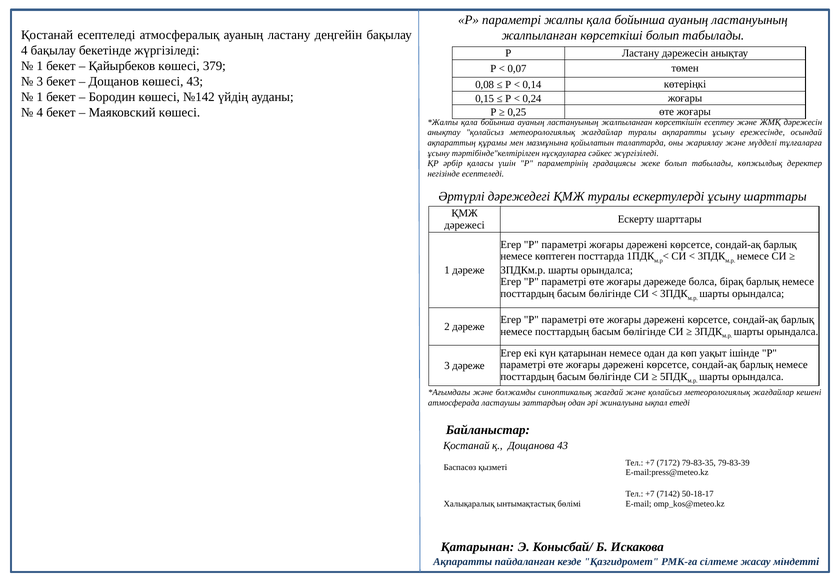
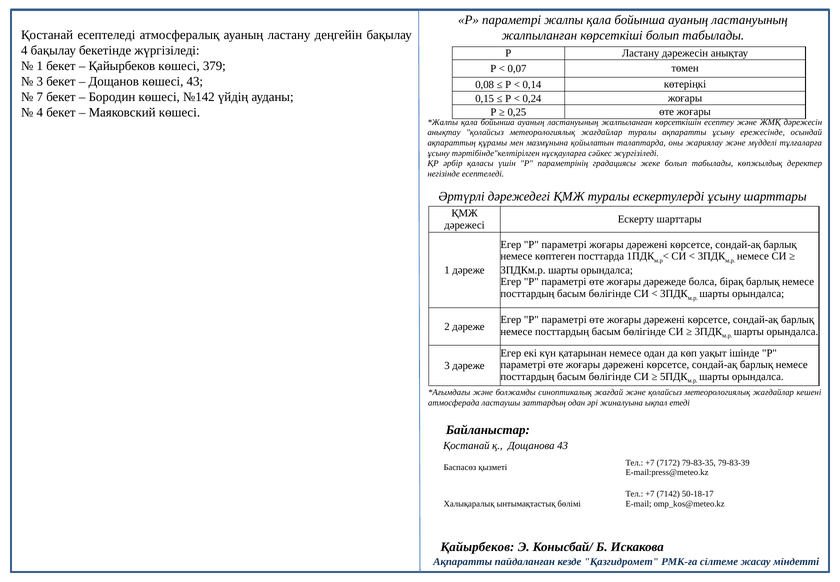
1 at (40, 97): 1 -> 7
Қатарынан at (477, 547): Қатарынан -> Қайырбеков
